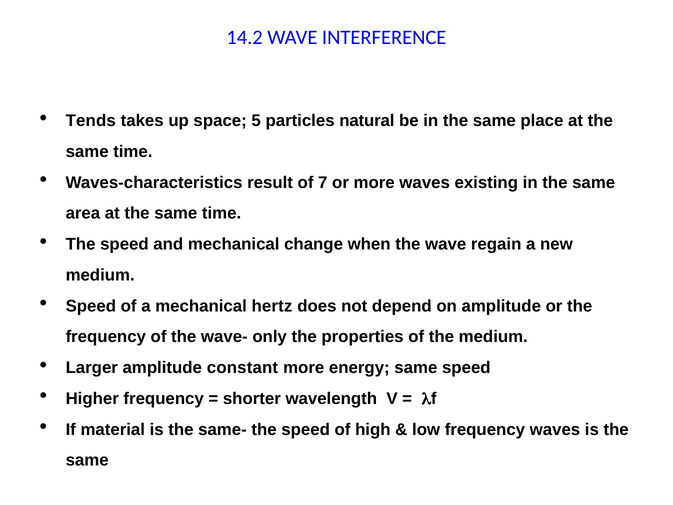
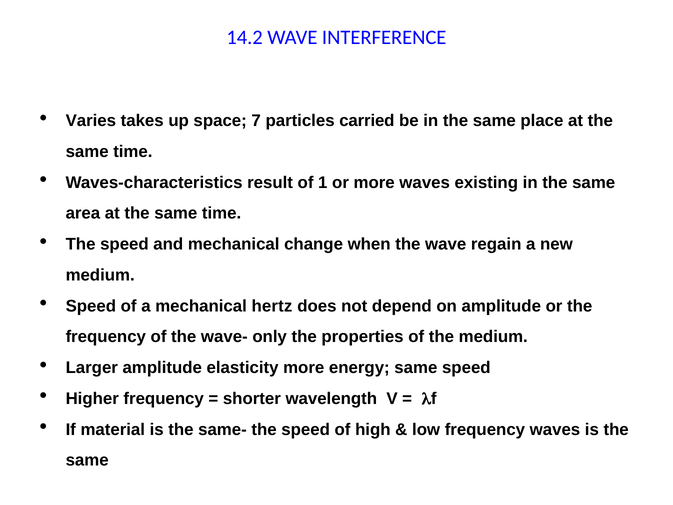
Tends: Tends -> Varies
5: 5 -> 7
natural: natural -> carried
7: 7 -> 1
constant: constant -> elasticity
